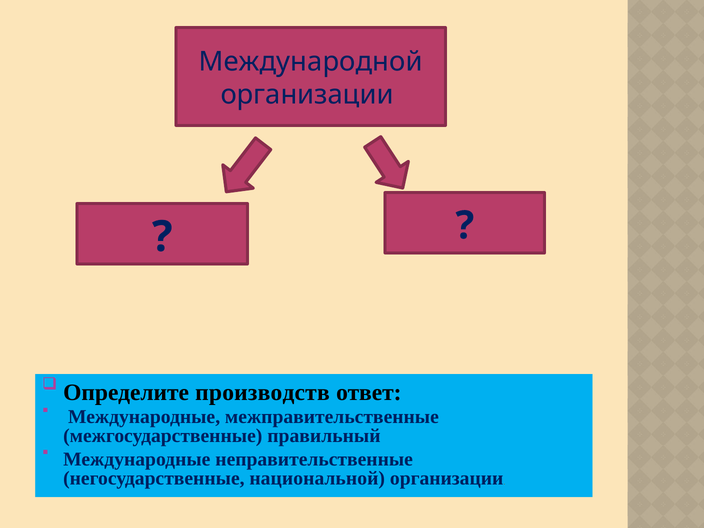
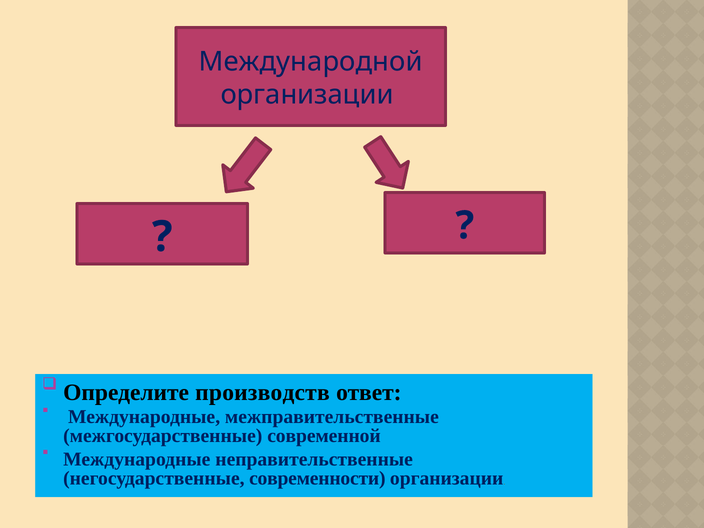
правильный: правильный -> современной
национальной: национальной -> современности
